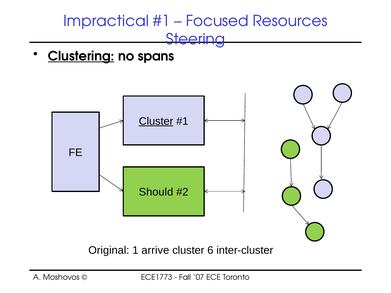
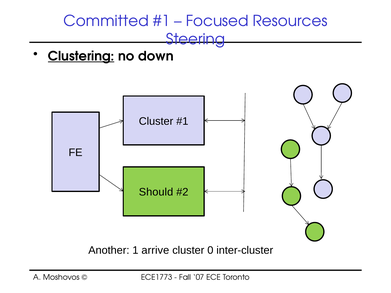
Impractical: Impractical -> Committed
spans: spans -> down
Cluster at (156, 121) underline: present -> none
Original: Original -> Another
6: 6 -> 0
